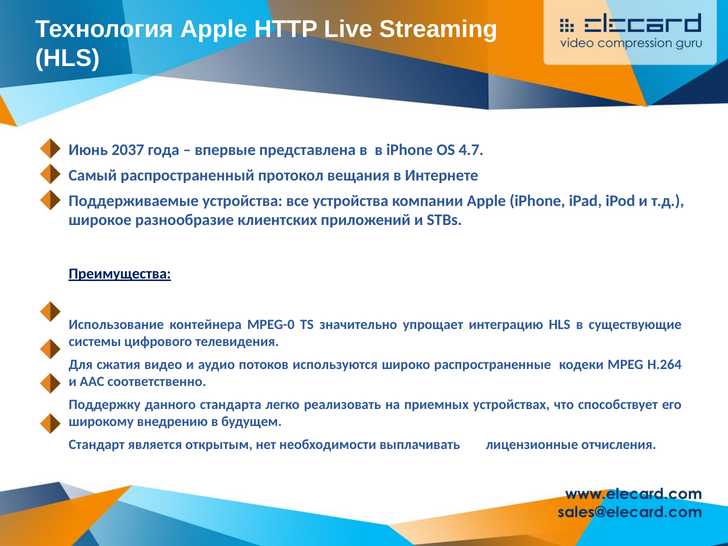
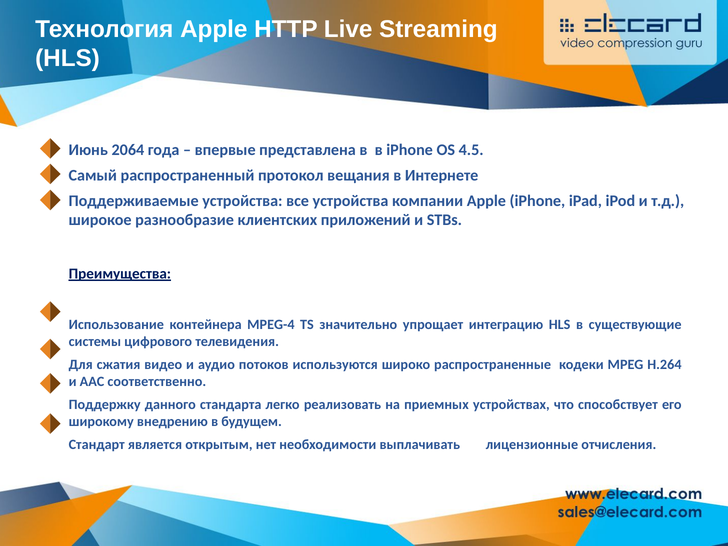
2037: 2037 -> 2064
4.7: 4.7 -> 4.5
MPEG-0: MPEG-0 -> MPEG-4
